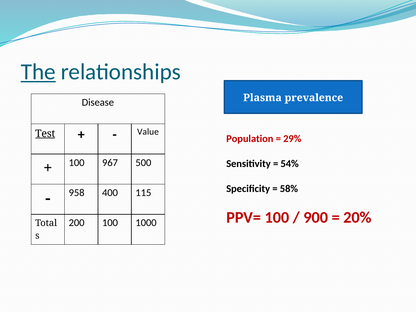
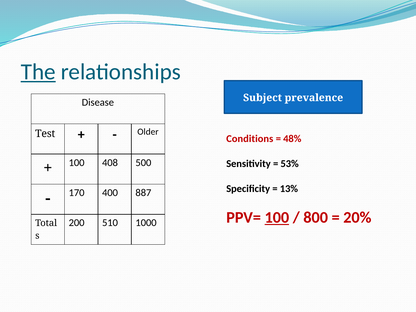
Plasma: Plasma -> Subject
Test underline: present -> none
Value: Value -> Older
Population: Population -> Conditions
29%: 29% -> 48%
54%: 54% -> 53%
967: 967 -> 408
58%: 58% -> 13%
958: 958 -> 170
115: 115 -> 887
100 at (277, 218) underline: none -> present
900: 900 -> 800
200 100: 100 -> 510
